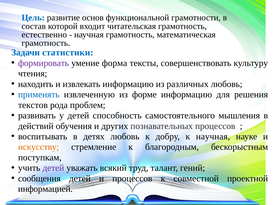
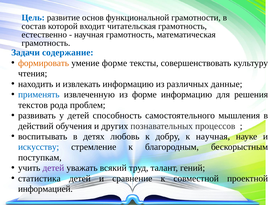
статистики: статистики -> содержание
формировать colour: purple -> orange
умение форма: форма -> форме
различных любовь: любовь -> данные
искусству colour: orange -> blue
сообщения: сообщения -> статистика
и процессов: процессов -> сравнение
